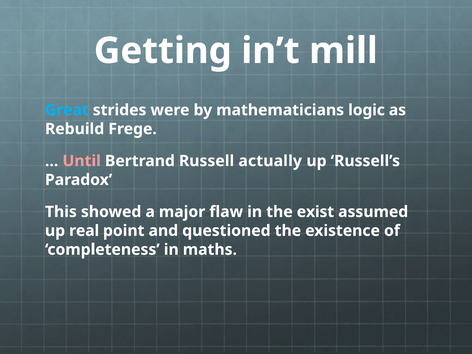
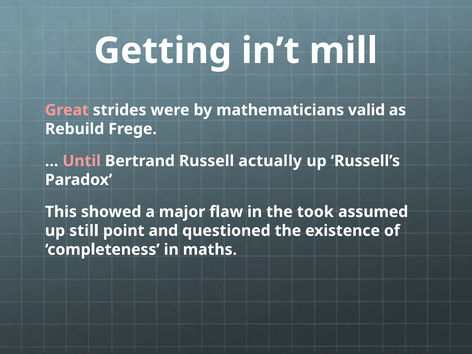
Great colour: light blue -> pink
logic: logic -> valid
exist: exist -> took
real: real -> still
